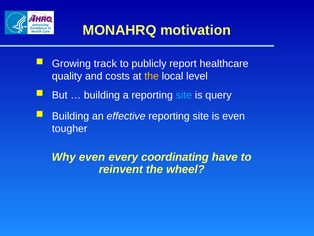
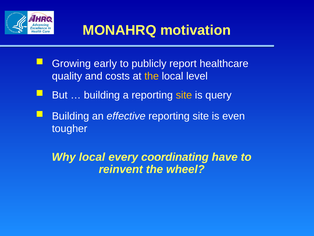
track: track -> early
site at (184, 95) colour: light blue -> yellow
Why even: even -> local
